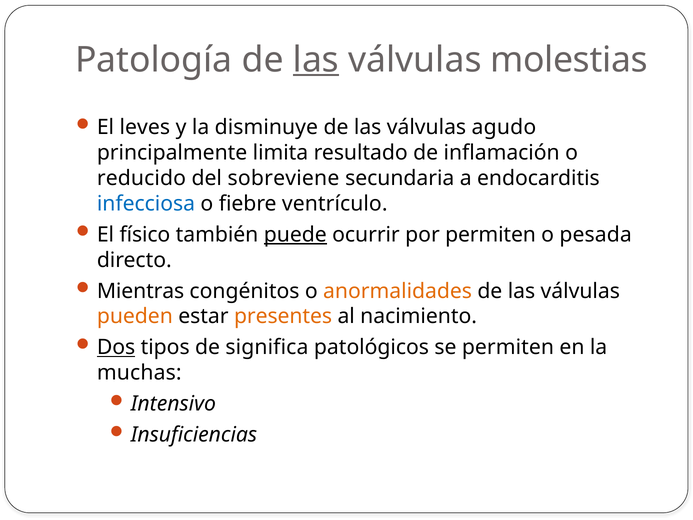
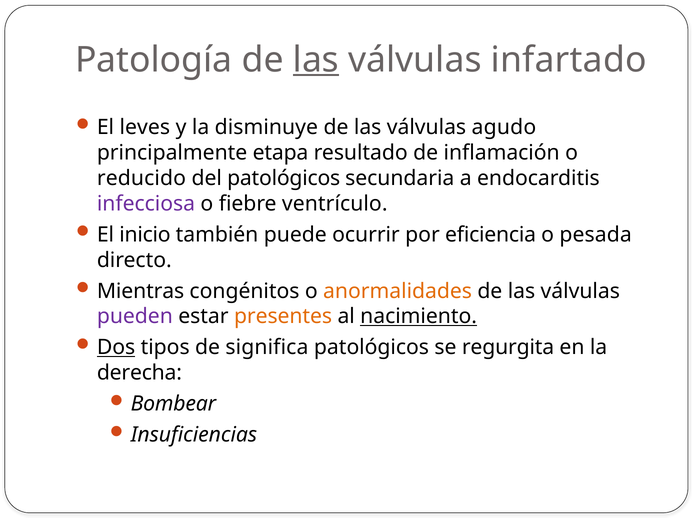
molestias: molestias -> infartado
limita: limita -> etapa
del sobreviene: sobreviene -> patológicos
infecciosa colour: blue -> purple
físico: físico -> inicio
puede underline: present -> none
por permiten: permiten -> eficiencia
pueden colour: orange -> purple
nacimiento underline: none -> present
se permiten: permiten -> regurgita
muchas: muchas -> derecha
Intensivo: Intensivo -> Bombear
